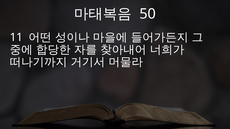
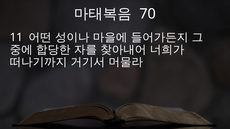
50: 50 -> 70
